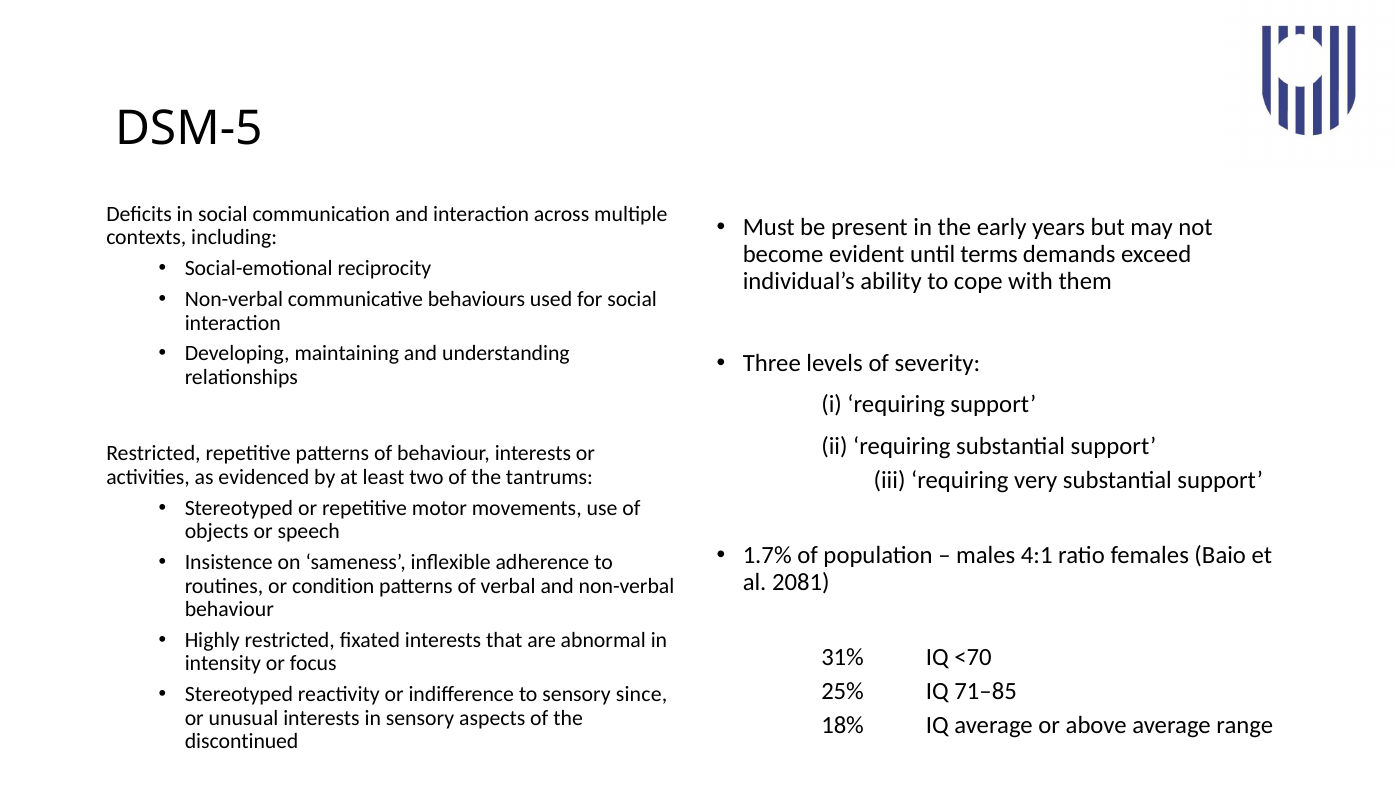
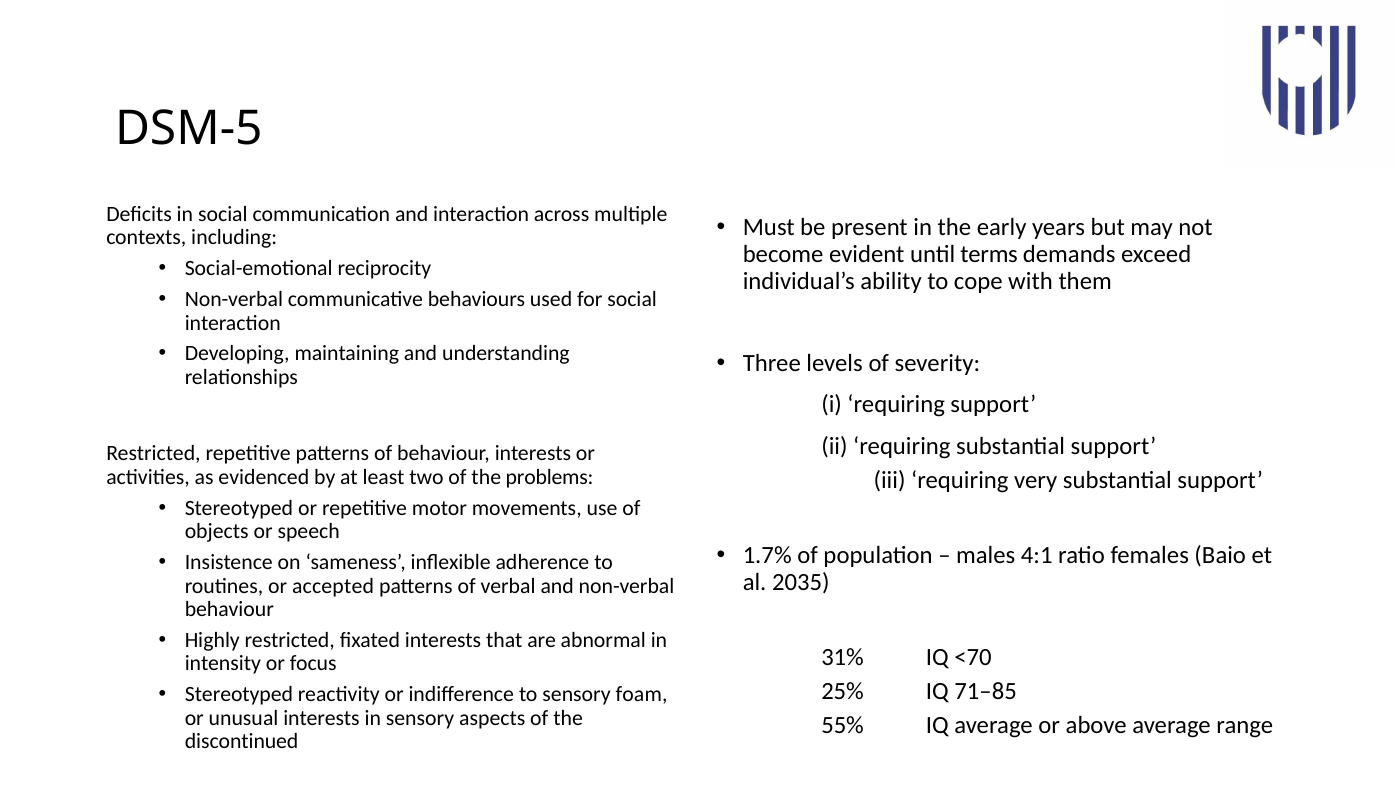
tantrums: tantrums -> problems
2081: 2081 -> 2035
condition: condition -> accepted
since: since -> foam
18%: 18% -> 55%
